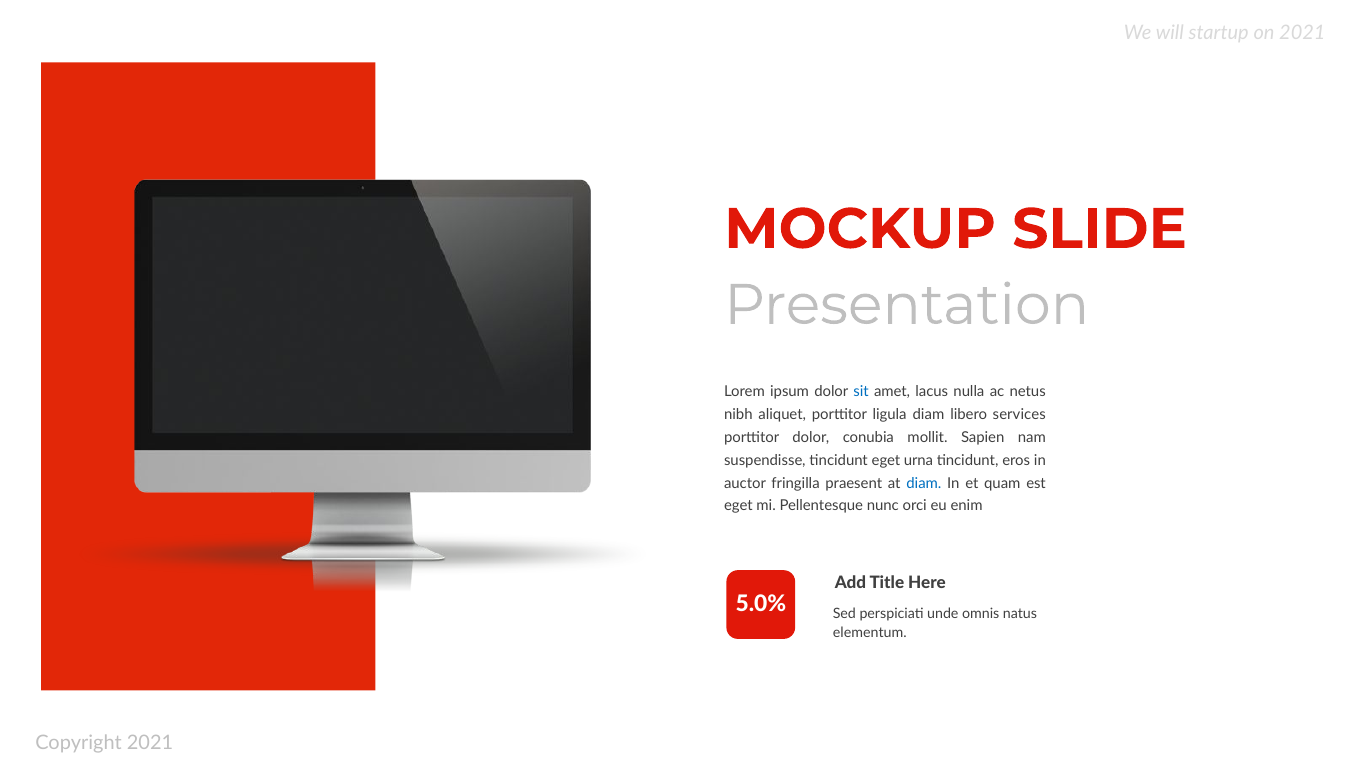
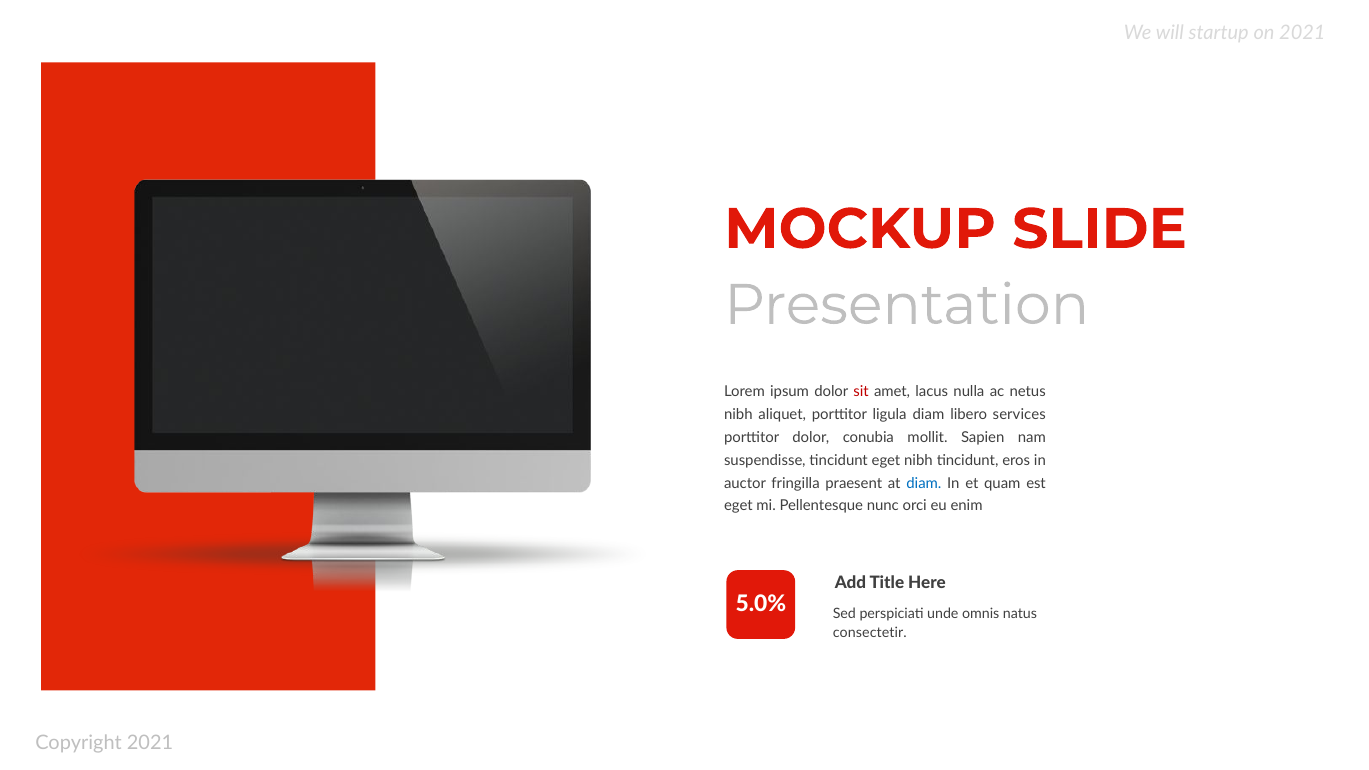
sit colour: blue -> red
eget urna: urna -> nibh
elementum: elementum -> consectetir
